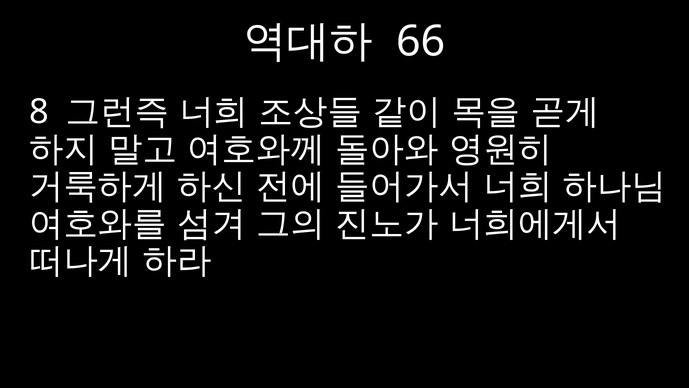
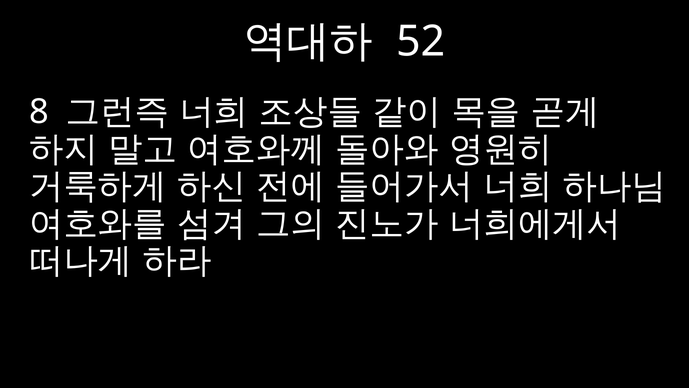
66: 66 -> 52
